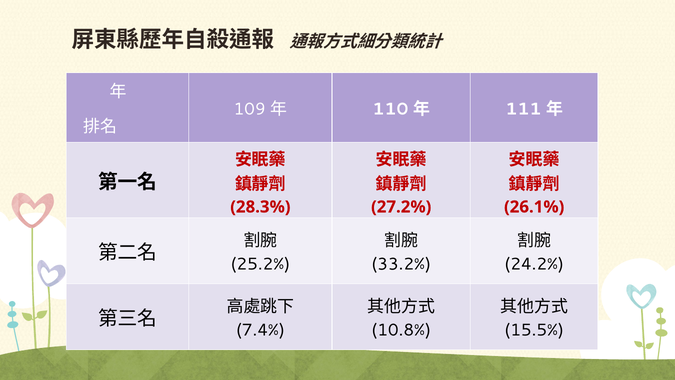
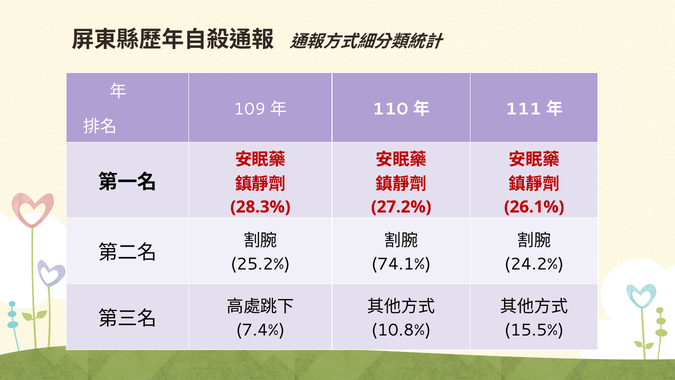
33.2%: 33.2% -> 74.1%
